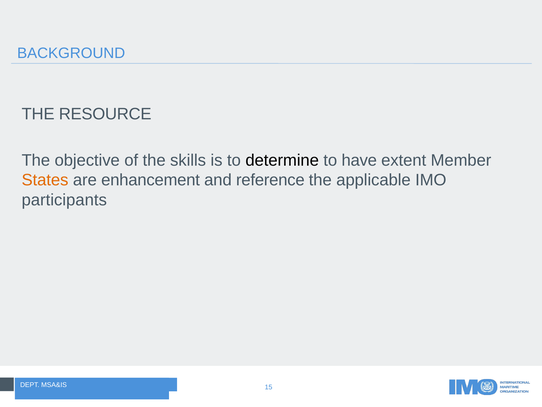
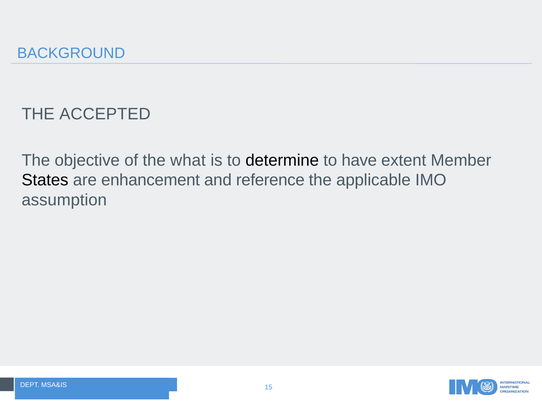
RESOURCE: RESOURCE -> ACCEPTED
skills: skills -> what
States colour: orange -> black
participants: participants -> assumption
